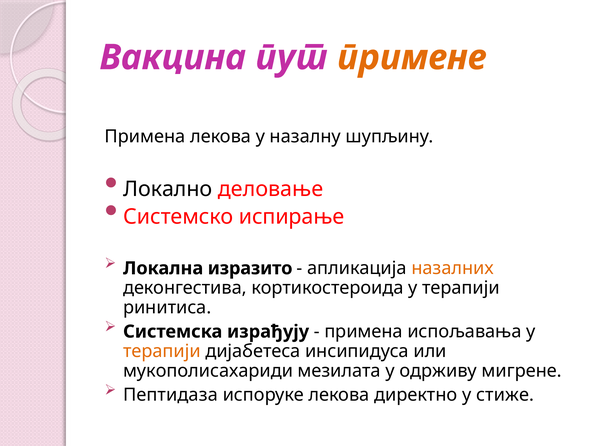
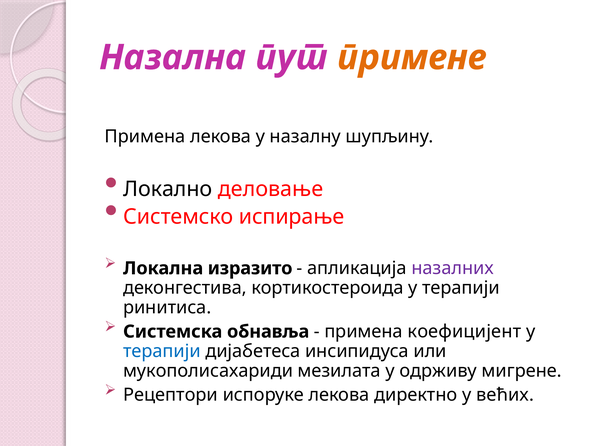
Вакцина: Вакцина -> Назална
назалних colour: orange -> purple
израђују: израђују -> обнавља
испољавања: испољавања -> коефицијент
терапији at (162, 351) colour: orange -> blue
Пептидаза: Пептидаза -> Рецептори
стиже: стиже -> већих
